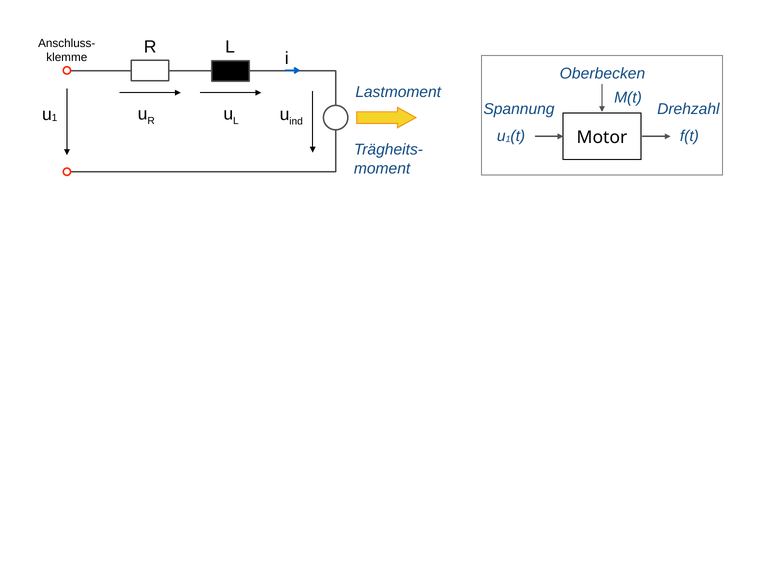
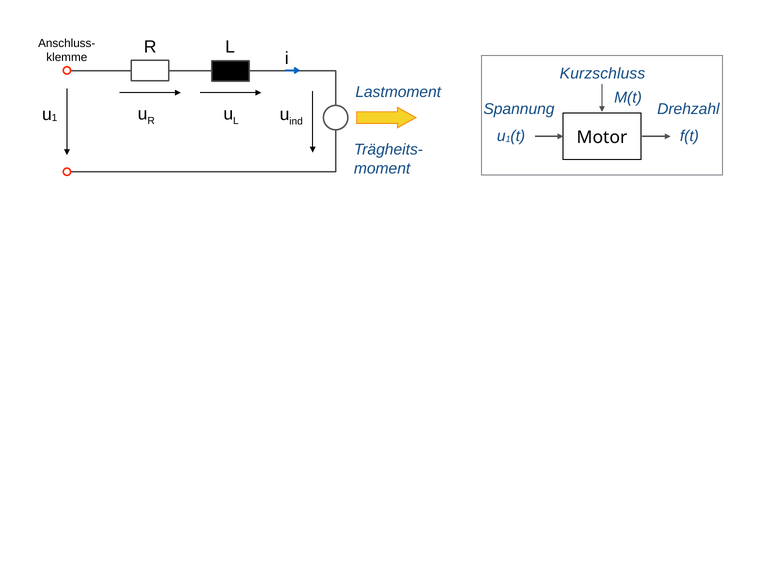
Oberbecken: Oberbecken -> Kurzschluss
